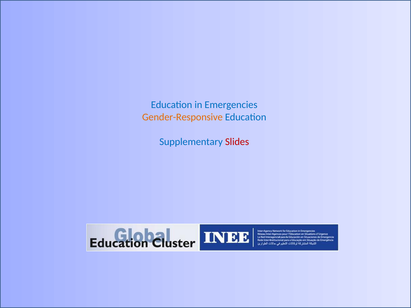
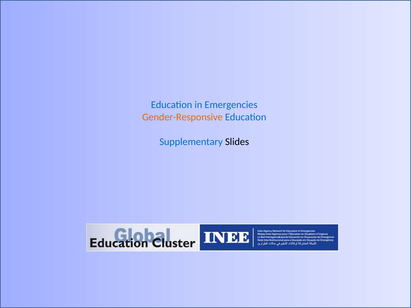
Slides colour: red -> black
